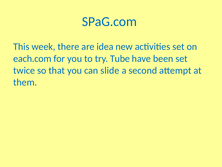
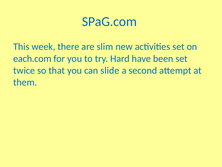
idea: idea -> slim
Tube: Tube -> Hard
